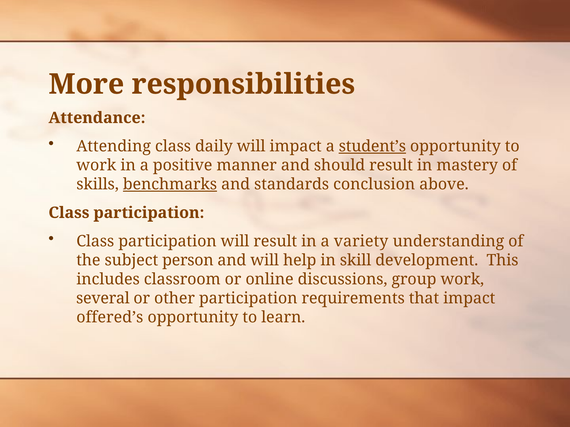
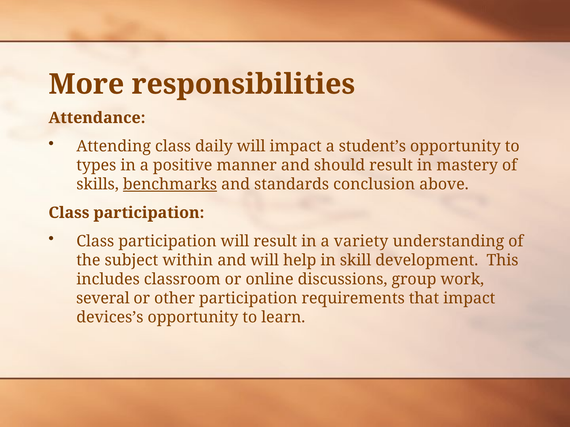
student’s underline: present -> none
work at (96, 165): work -> types
person: person -> within
offered’s: offered’s -> devices’s
